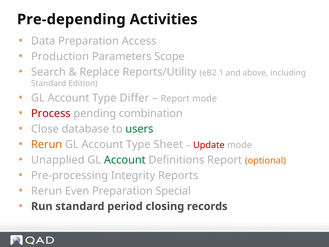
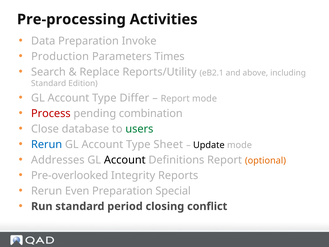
Pre-depending: Pre-depending -> Pre-processing
Access: Access -> Invoke
Scope: Scope -> Times
Rerun at (47, 144) colour: orange -> blue
Update colour: red -> black
Unapplied: Unapplied -> Addresses
Account at (125, 160) colour: green -> black
Pre-processing: Pre-processing -> Pre-overlooked
records: records -> conflict
